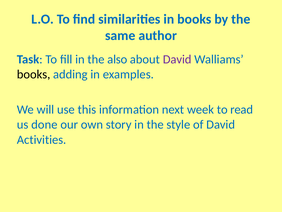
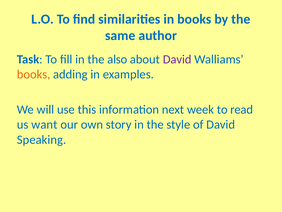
books at (34, 74) colour: black -> orange
done: done -> want
Activities: Activities -> Speaking
